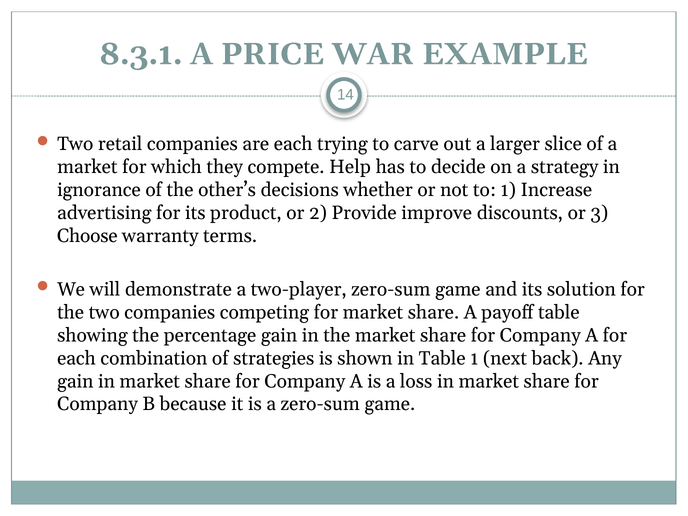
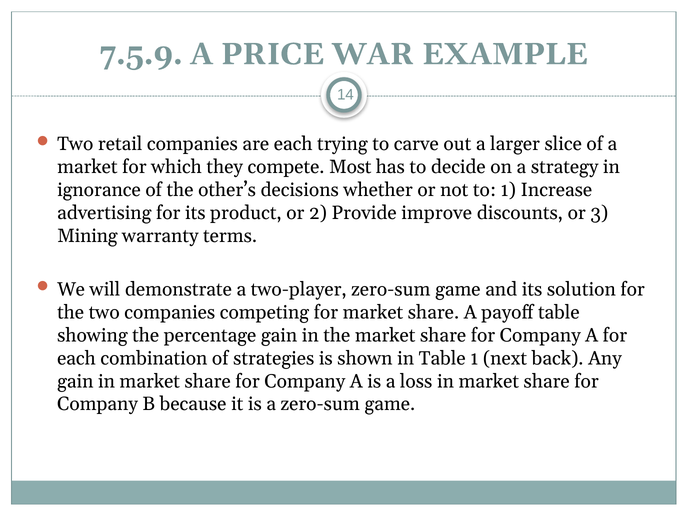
8.3.1: 8.3.1 -> 7.5.9
Help: Help -> Most
Choose: Choose -> Mining
